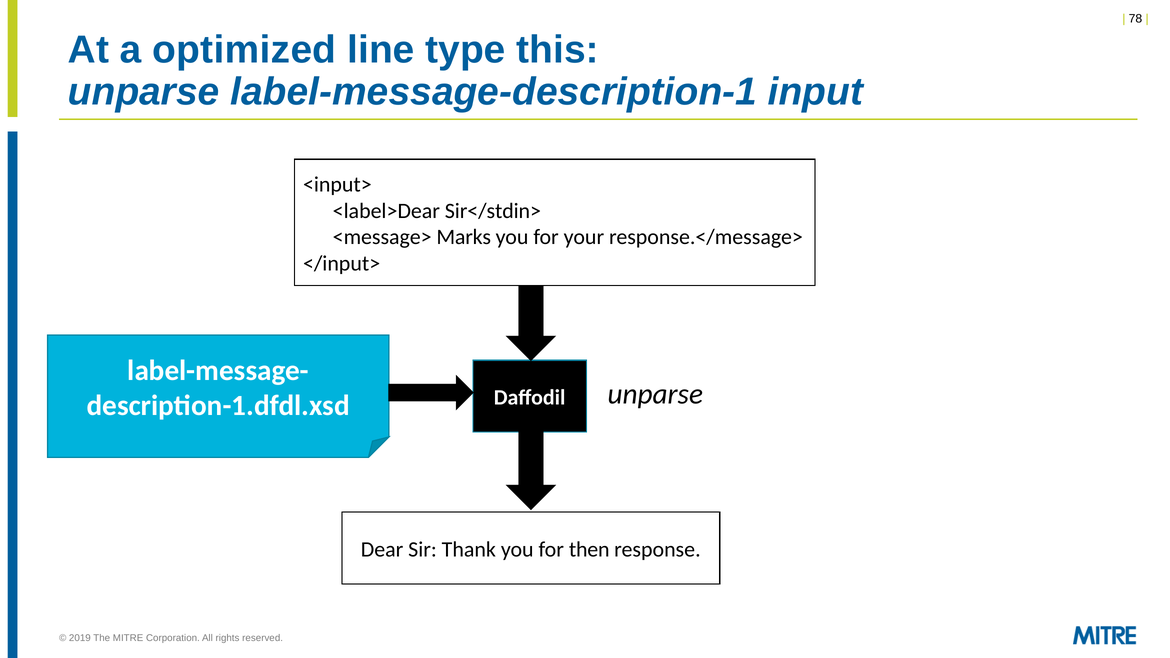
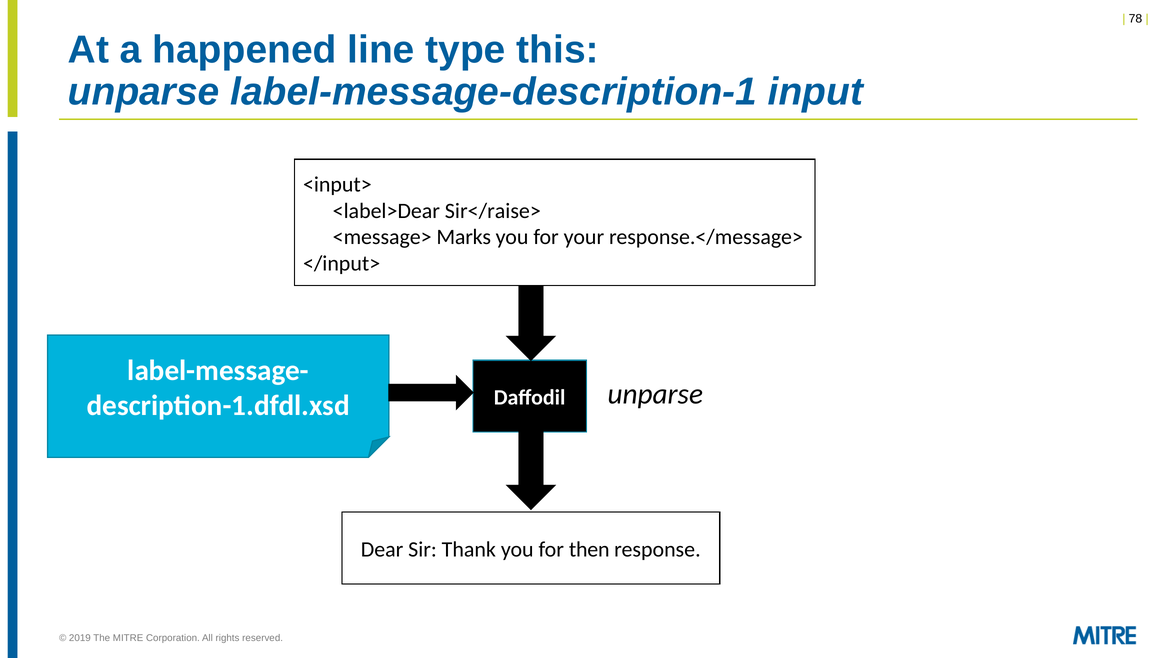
optimized: optimized -> happened
Sir</stdin>: Sir</stdin> -> Sir</raise>
